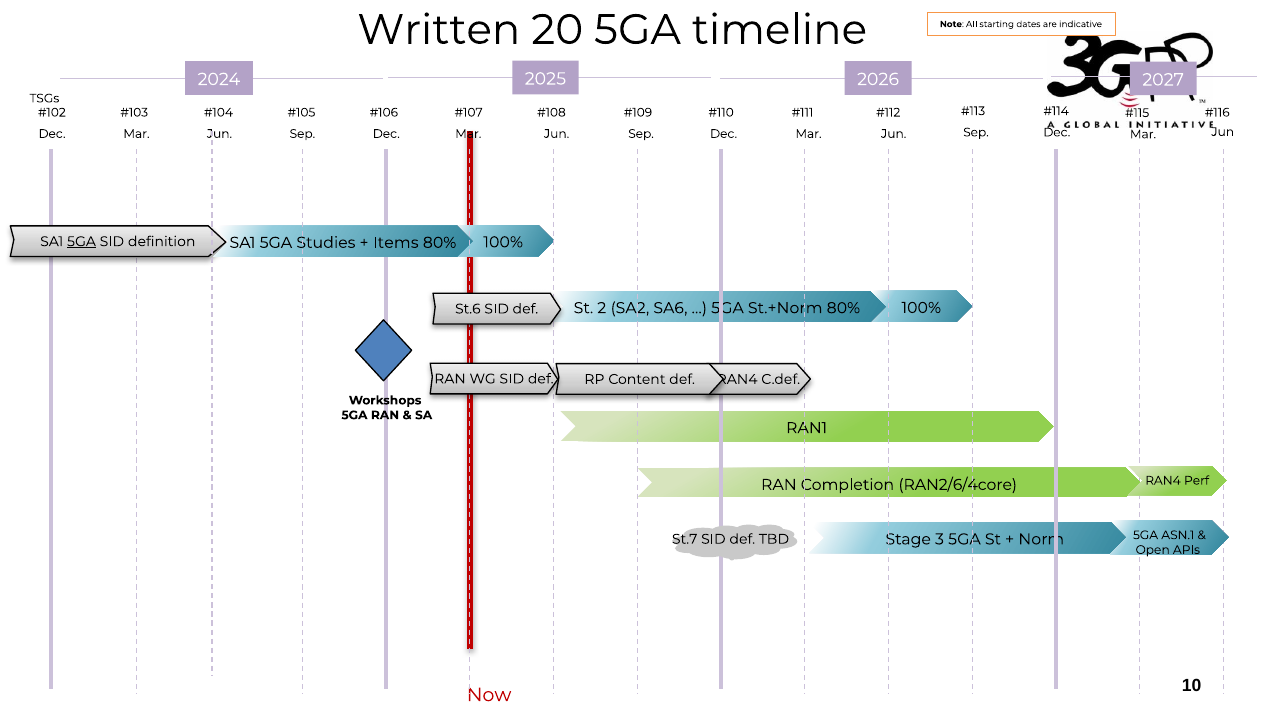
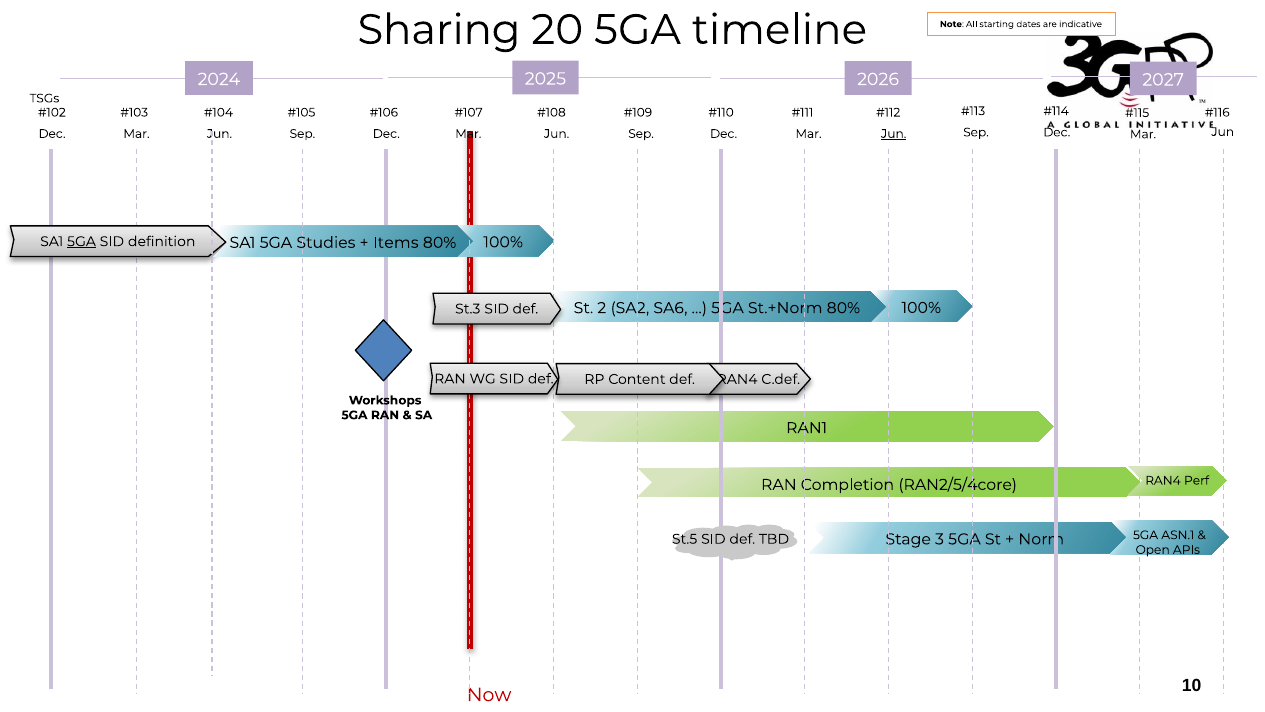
Written: Written -> Sharing
Jun at (894, 134) underline: none -> present
St.6: St.6 -> St.3
RAN2/6/4core: RAN2/6/4core -> RAN2/5/4core
St.7: St.7 -> St.5
